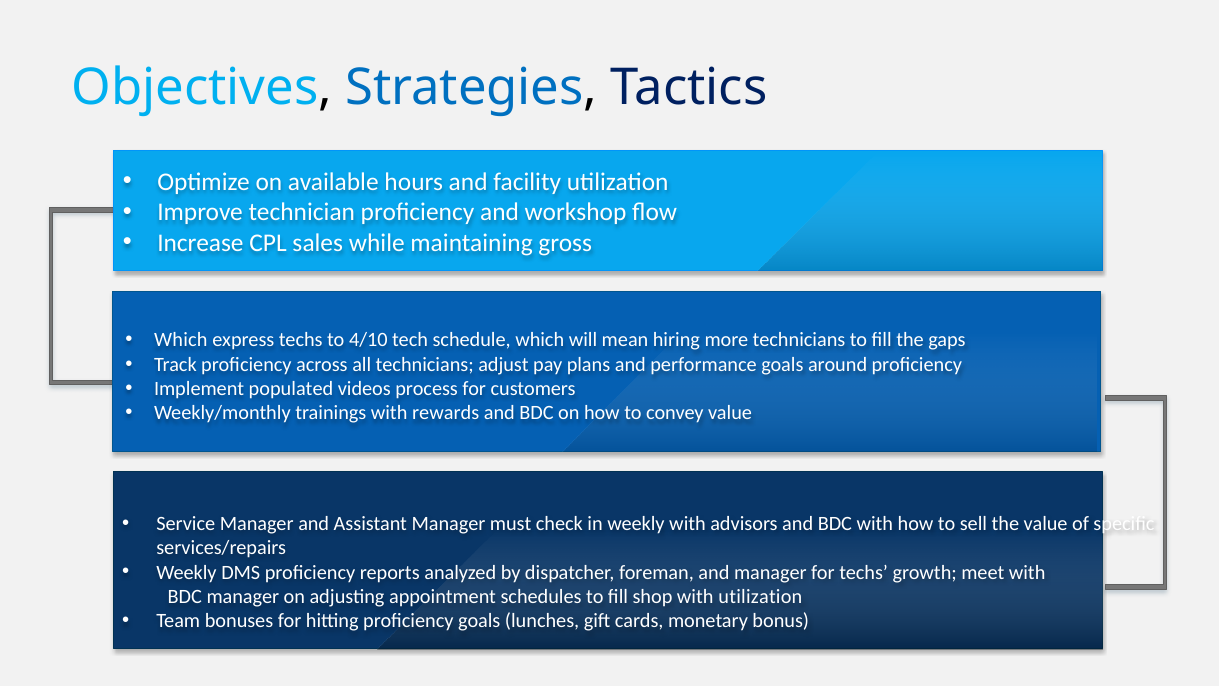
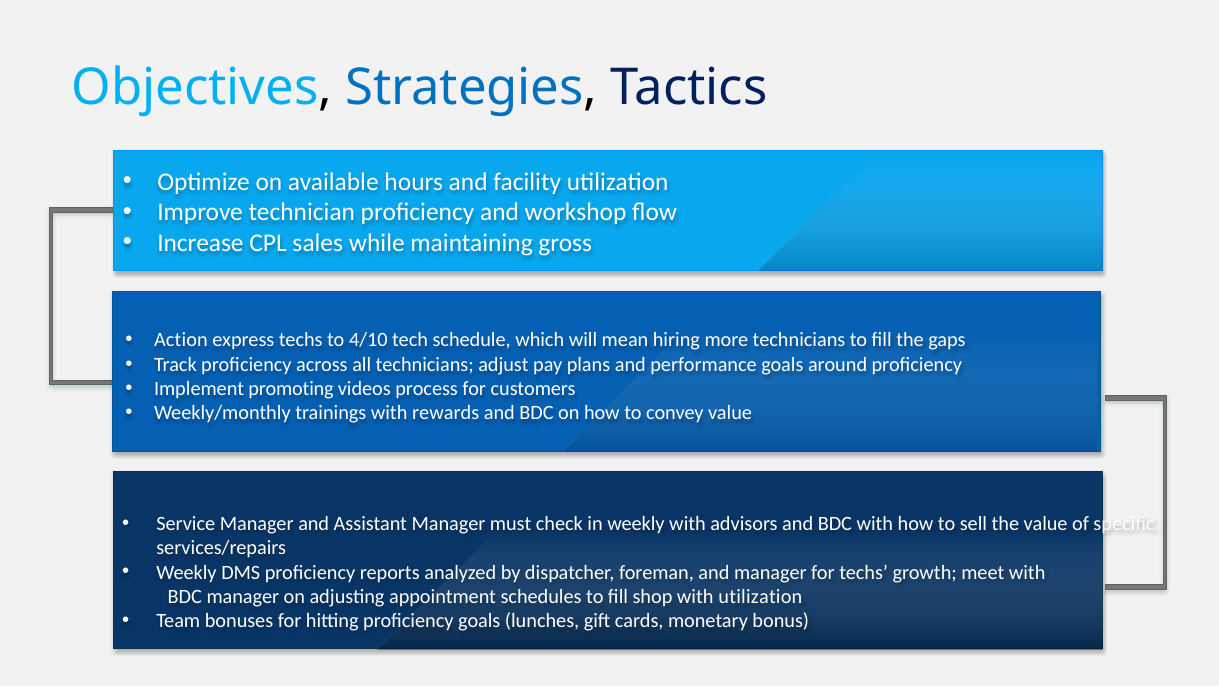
Which at (181, 340): Which -> Action
populated: populated -> promoting
